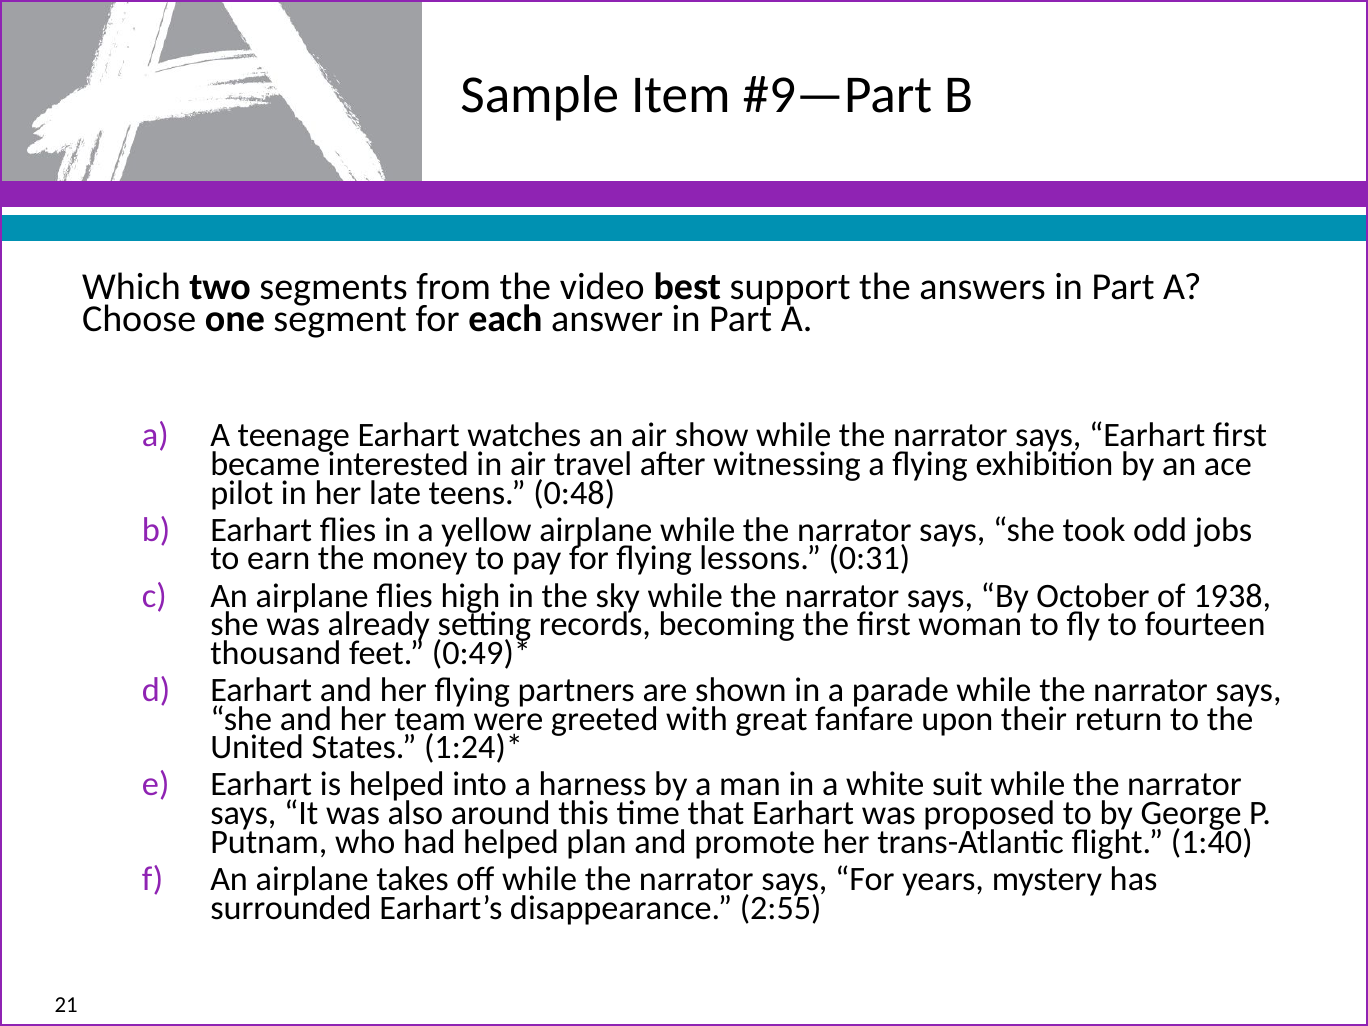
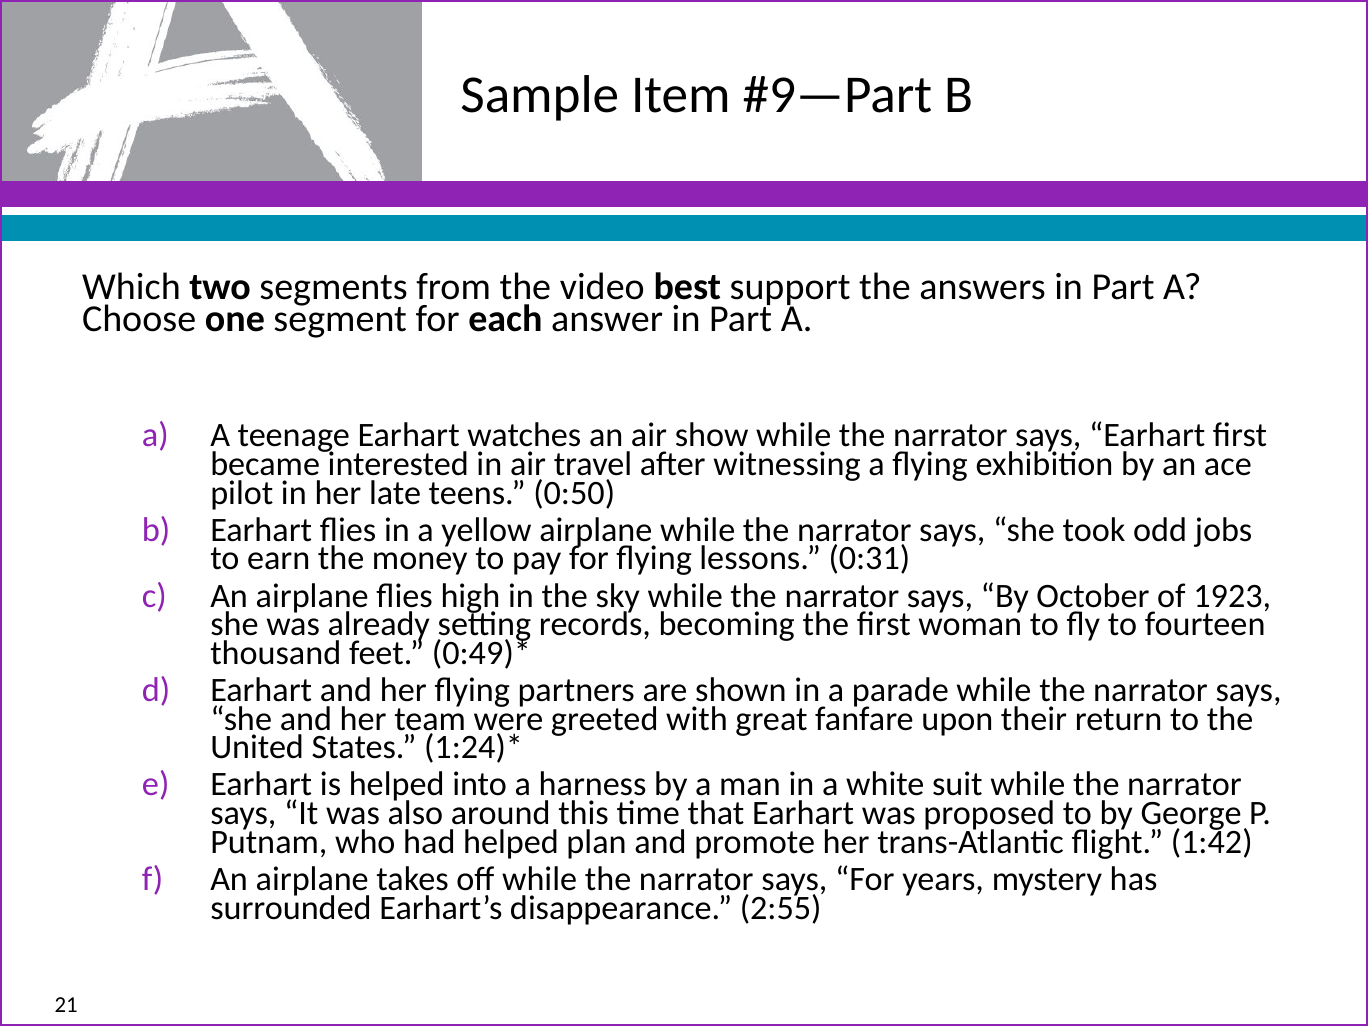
0:48: 0:48 -> 0:50
1938: 1938 -> 1923
1:40: 1:40 -> 1:42
